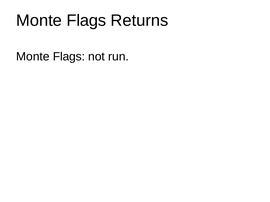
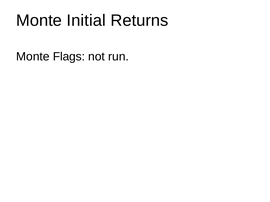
Flags at (86, 20): Flags -> Initial
